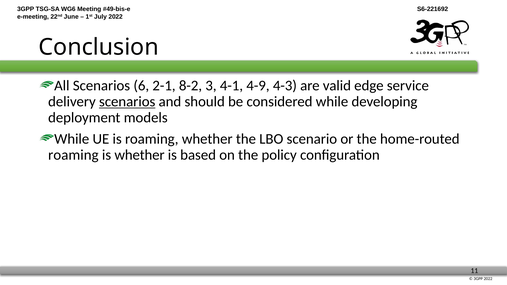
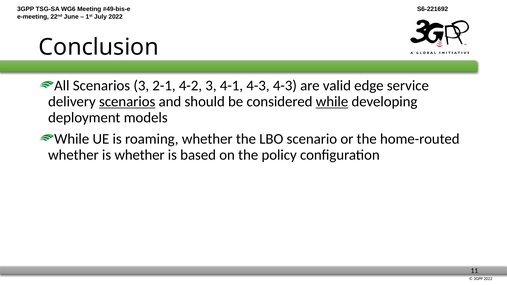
Scenarios 6: 6 -> 3
8-2: 8-2 -> 4-2
4-1 4-9: 4-9 -> 4-3
while at (332, 102) underline: none -> present
roaming at (73, 155): roaming -> whether
